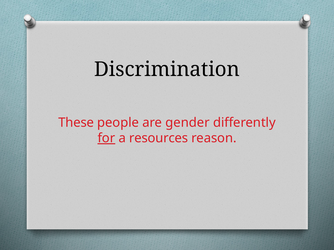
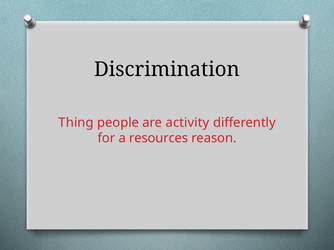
These: These -> Thing
gender: gender -> activity
for underline: present -> none
